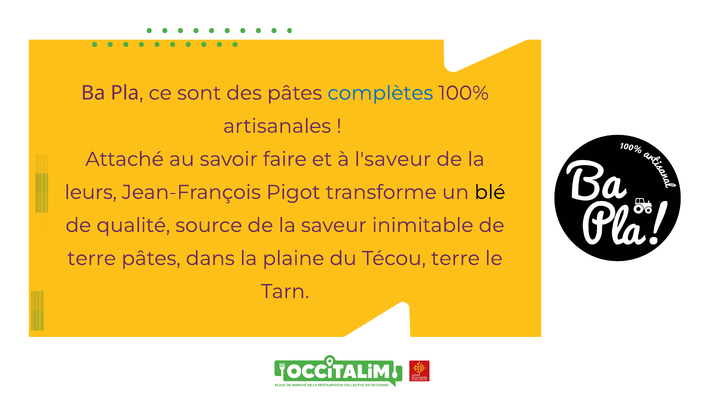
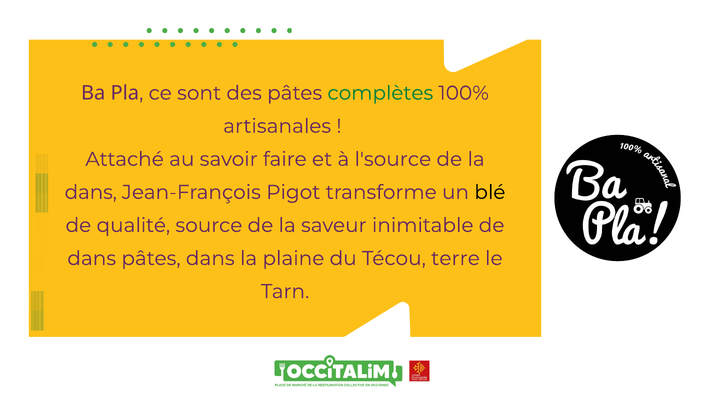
complètes colour: blue -> green
l'saveur: l'saveur -> l'source
leurs at (91, 192): leurs -> dans
terre at (92, 258): terre -> dans
